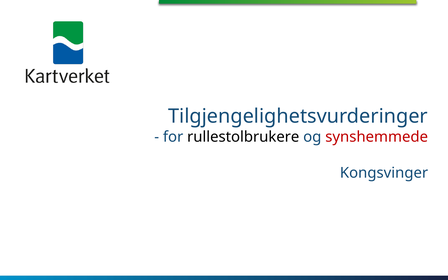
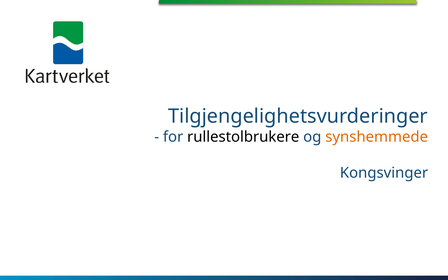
synshemmede colour: red -> orange
